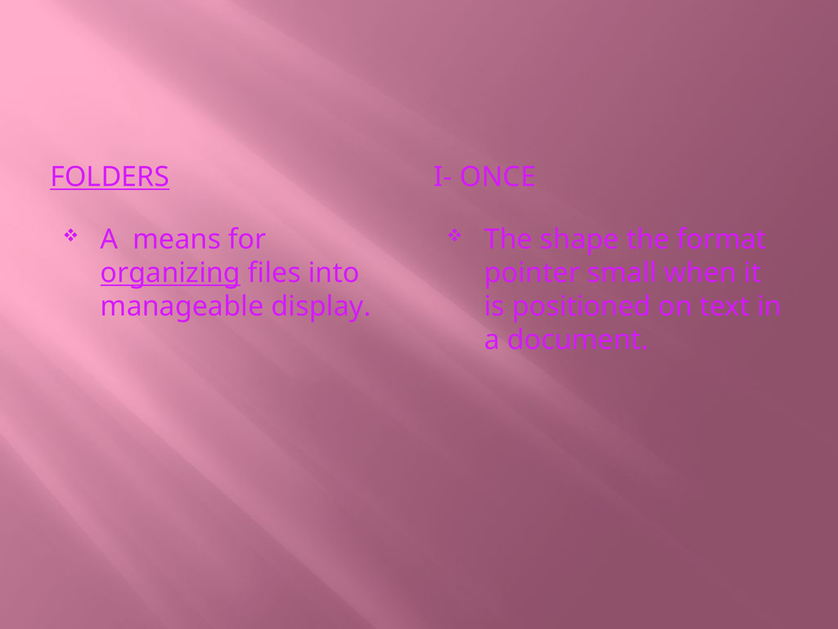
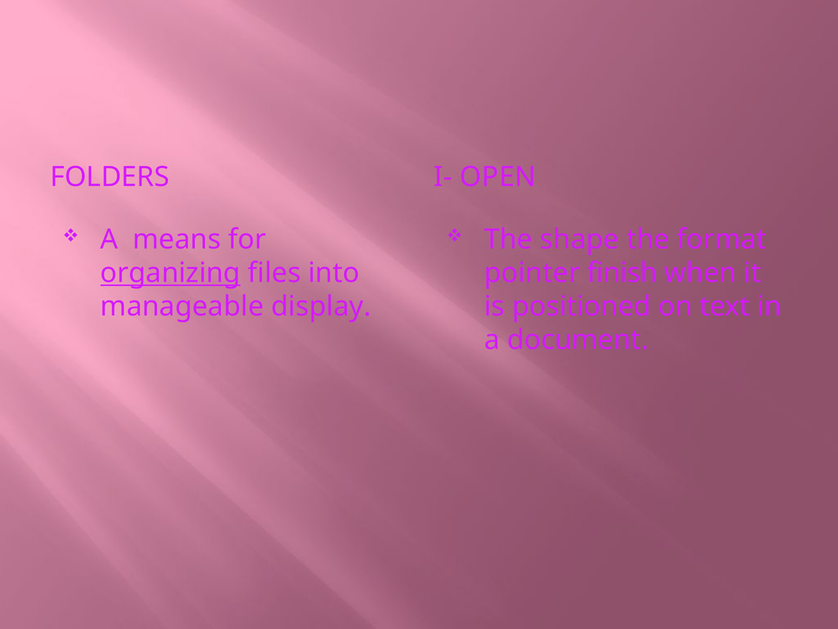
FOLDERS underline: present -> none
ONCE: ONCE -> OPEN
small: small -> finish
